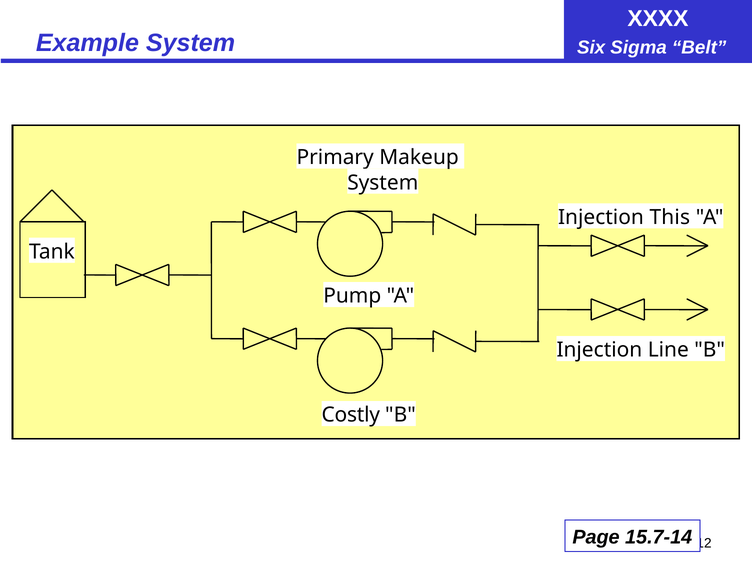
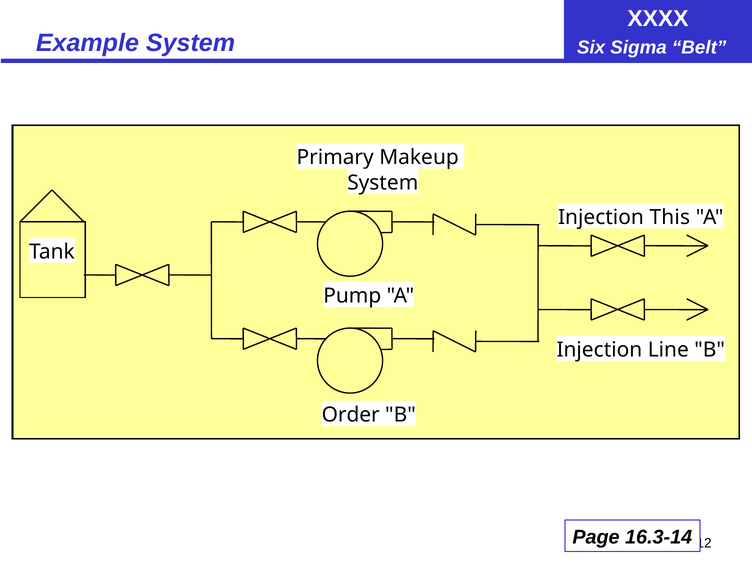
Costly: Costly -> Order
15.7-14: 15.7-14 -> 16.3-14
